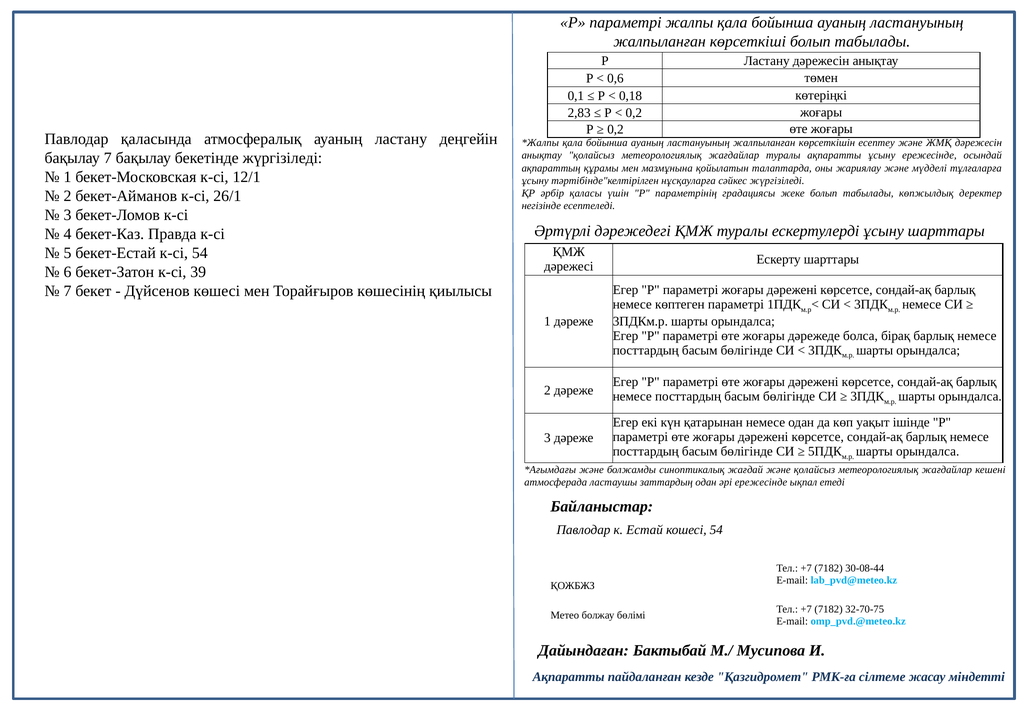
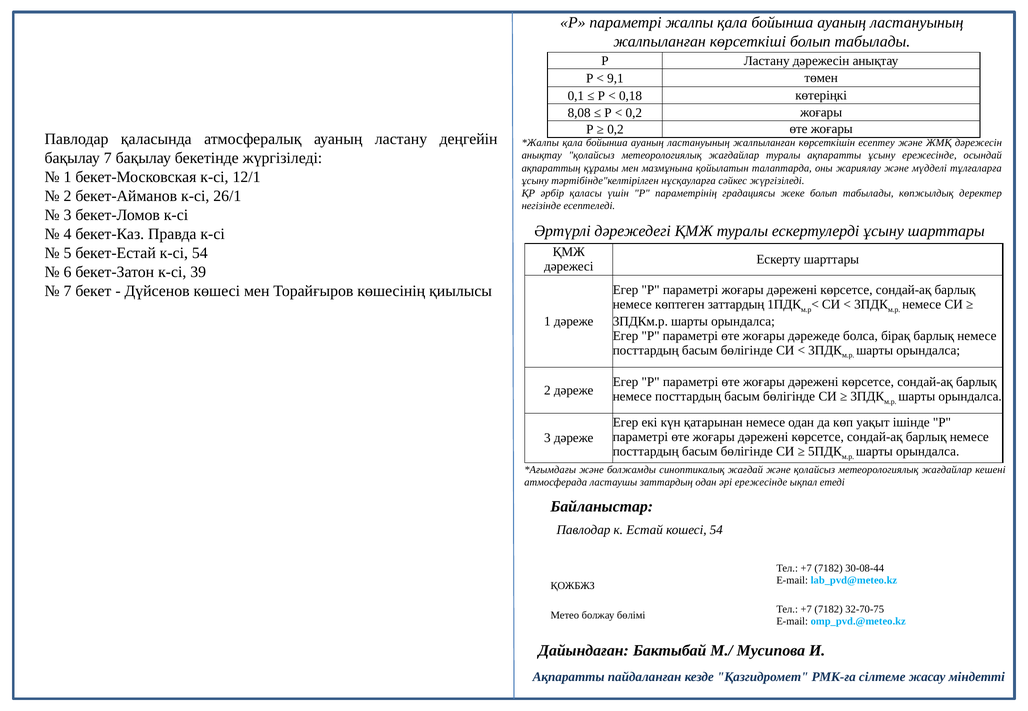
0,6: 0,6 -> 9,1
2,83: 2,83 -> 8,08
көптеген параметрі: параметрі -> заттардың
